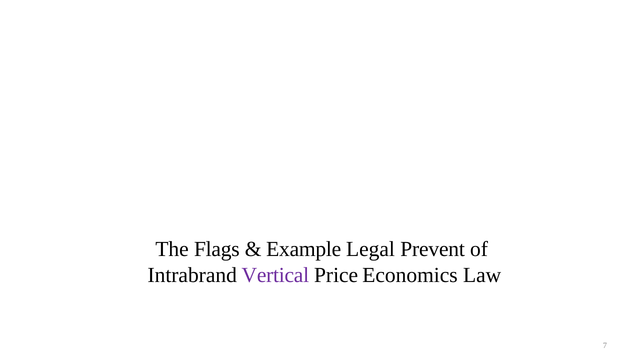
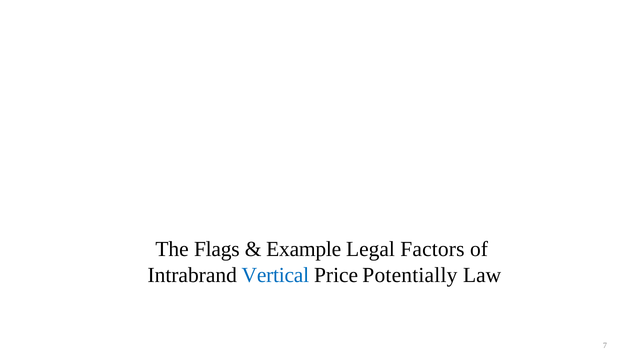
Prevent: Prevent -> Factors
Vertical colour: purple -> blue
Economics: Economics -> Potentially
